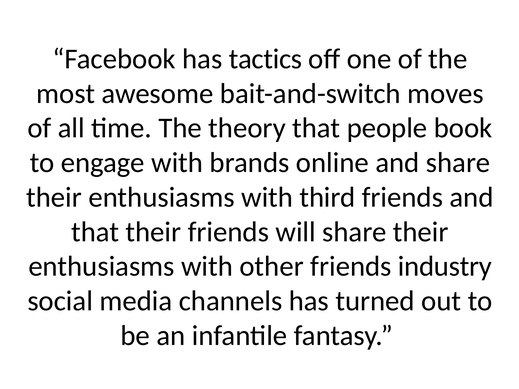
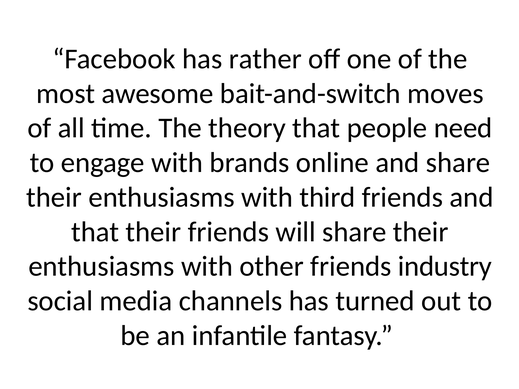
tactics: tactics -> rather
book: book -> need
